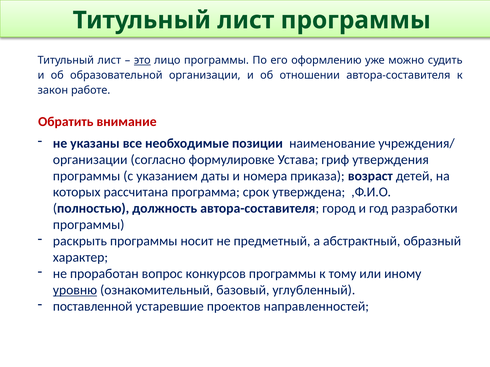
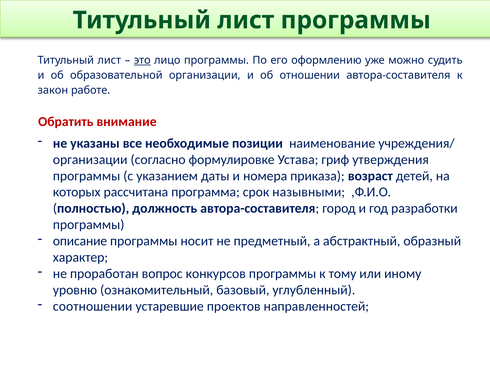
утверждена: утверждена -> назывными
раскрыть: раскрыть -> описание
уровню underline: present -> none
поставленной: поставленной -> соотношении
